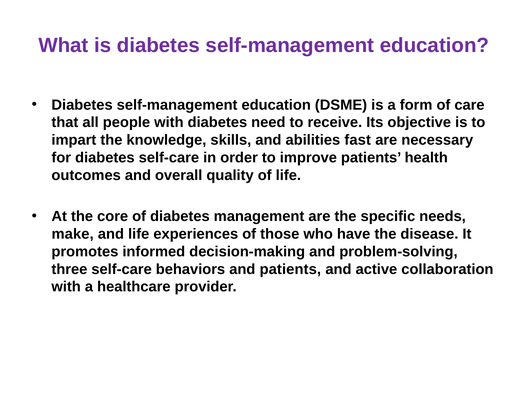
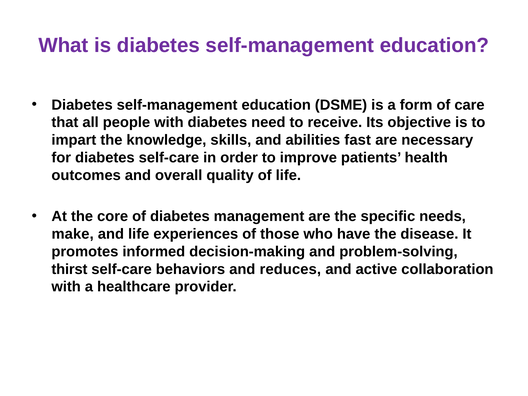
three: three -> thirst
and patients: patients -> reduces
